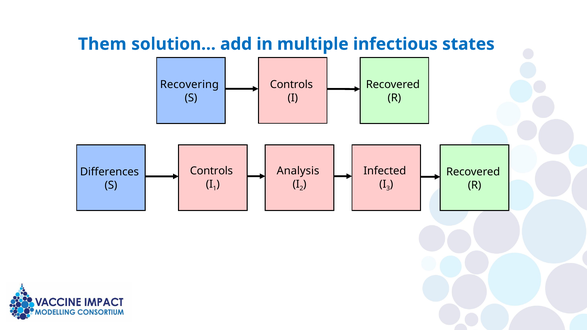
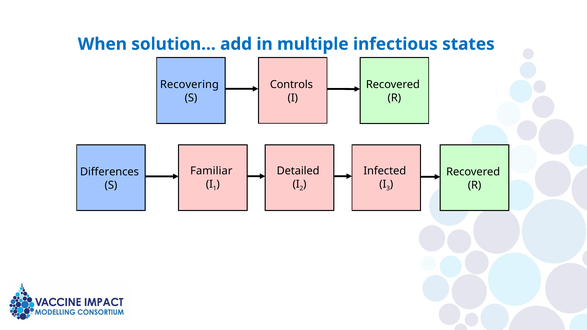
Them: Them -> When
Controls at (211, 171): Controls -> Familiar
Analysis: Analysis -> Detailed
